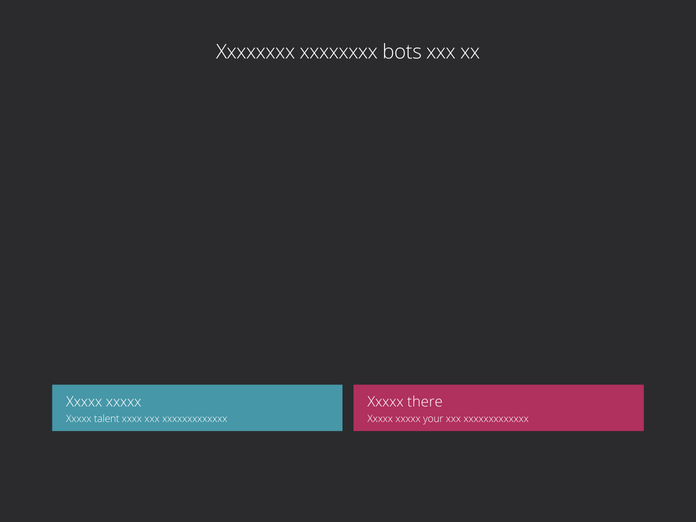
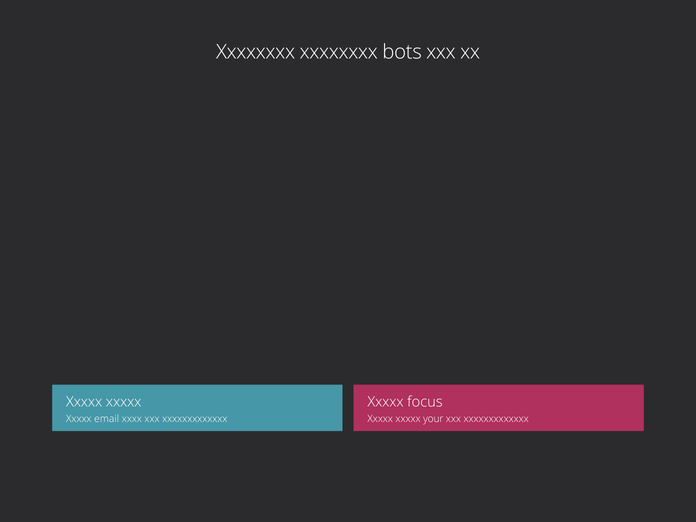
there: there -> focus
talent: talent -> email
